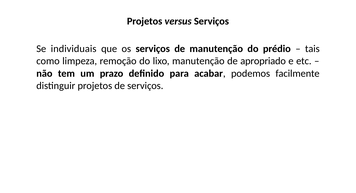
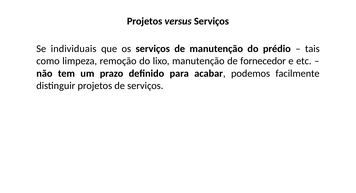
apropriado: apropriado -> fornecedor
